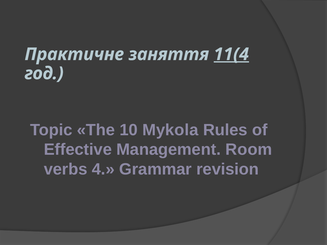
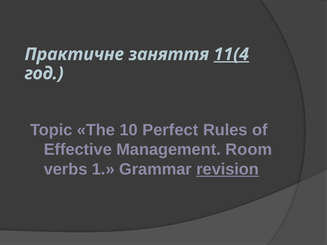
Mykola: Mykola -> Perfect
4: 4 -> 1
revision underline: none -> present
